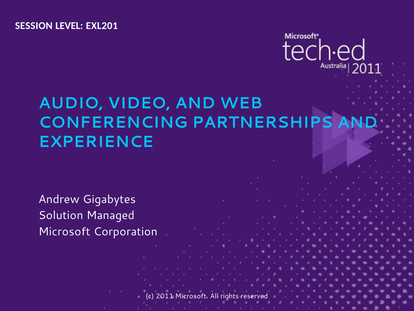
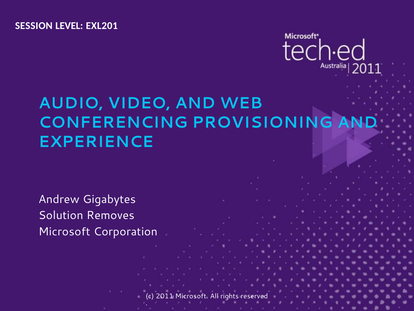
PARTNERSHIPS: PARTNERSHIPS -> PROVISIONING
Managed: Managed -> Removes
